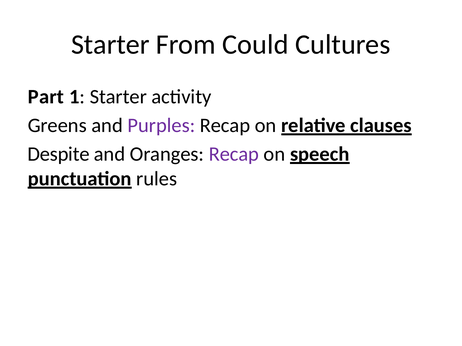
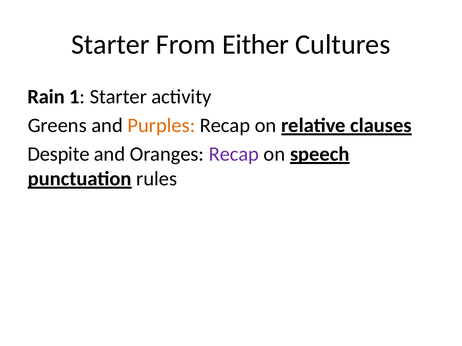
Could: Could -> Either
Part: Part -> Rain
Purples colour: purple -> orange
